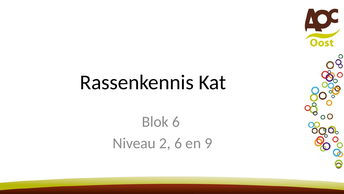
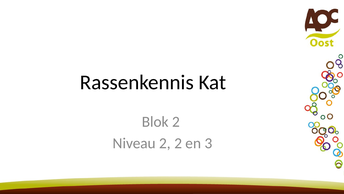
Blok 6: 6 -> 2
2 6: 6 -> 2
9: 9 -> 3
